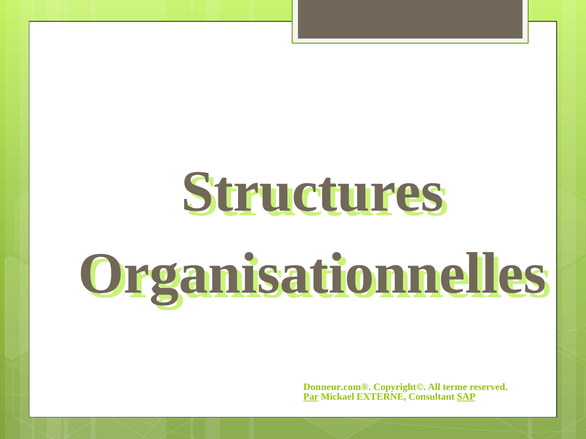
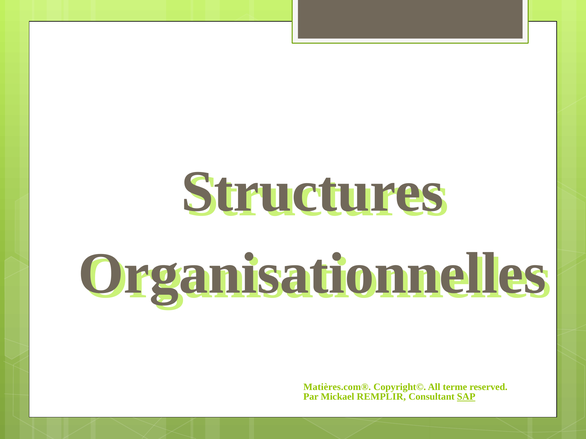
Donneur.com®: Donneur.com® -> Matières.com®
Par underline: present -> none
EXTERNE: EXTERNE -> REMPLIR
